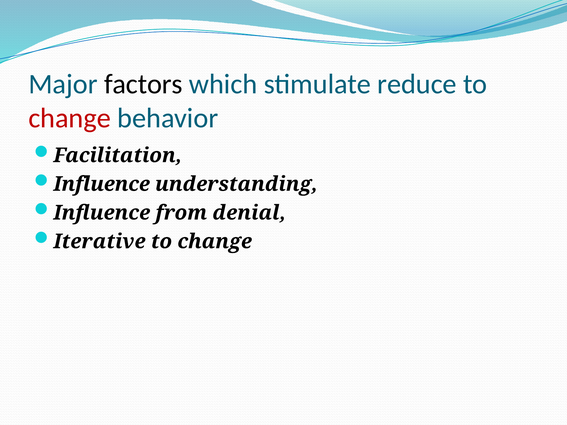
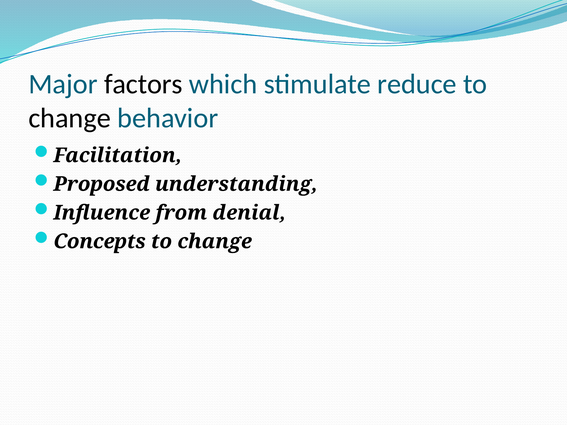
change at (70, 118) colour: red -> black
Influence at (102, 184): Influence -> Proposed
Iterative: Iterative -> Concepts
